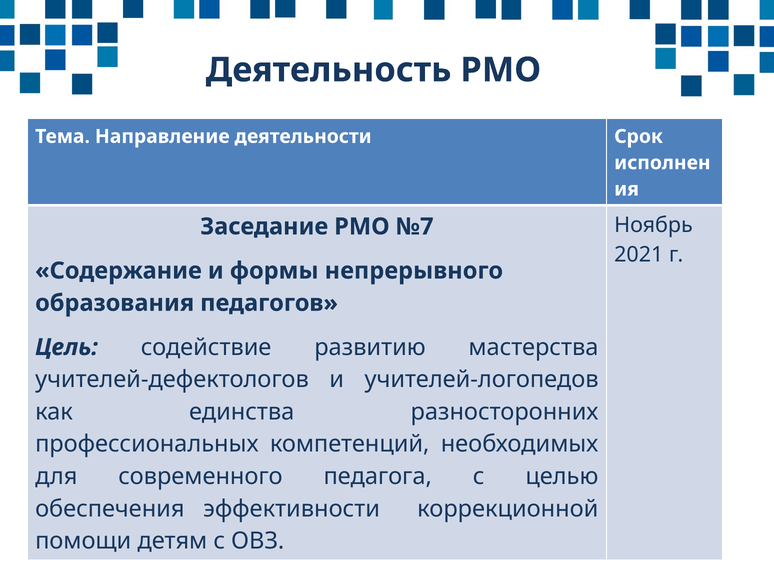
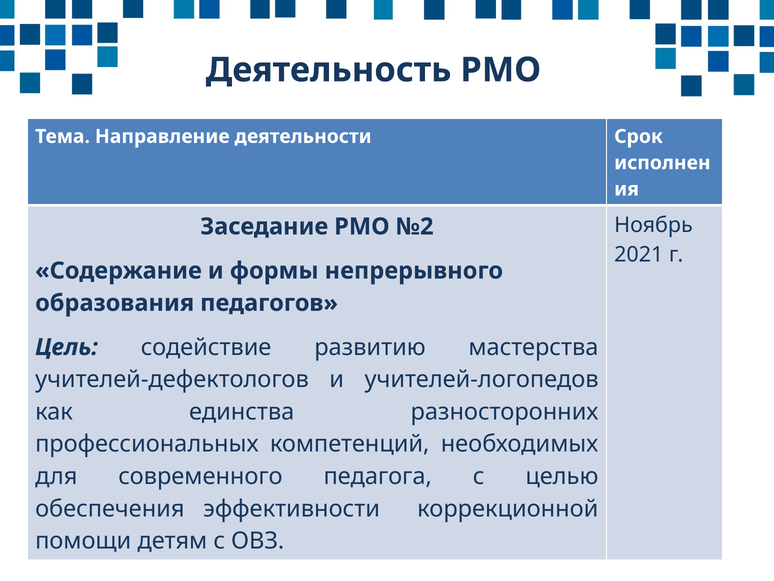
№7: №7 -> №2
